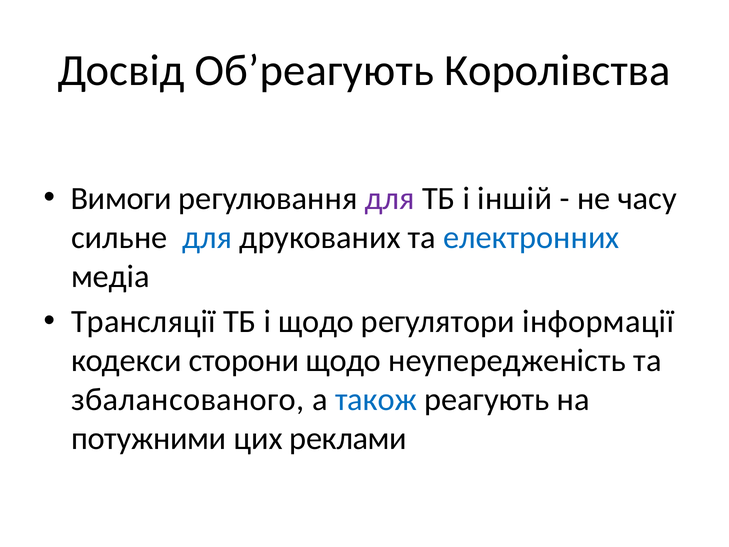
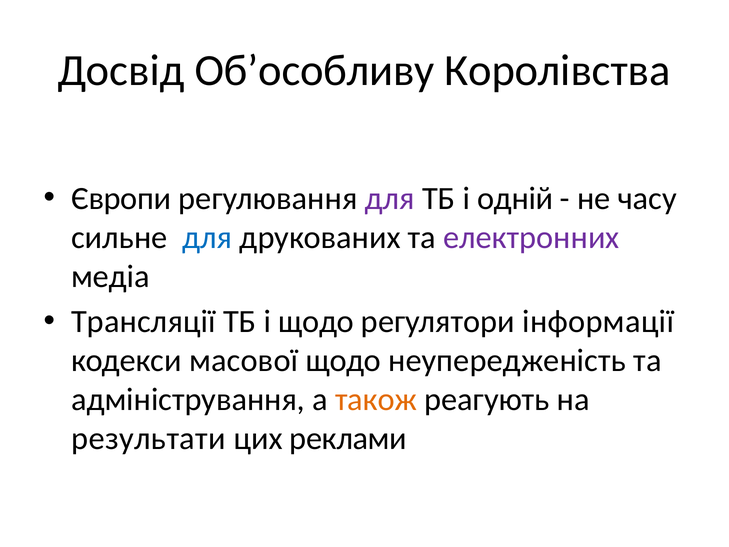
Об’реагують: Об’реагують -> Об’особливу
Вимоги: Вимоги -> Європи
іншій: іншій -> одній
електронних colour: blue -> purple
сторони: сторони -> масової
збалансованого: збалансованого -> адміністрування
також colour: blue -> orange
потужними: потужними -> результати
